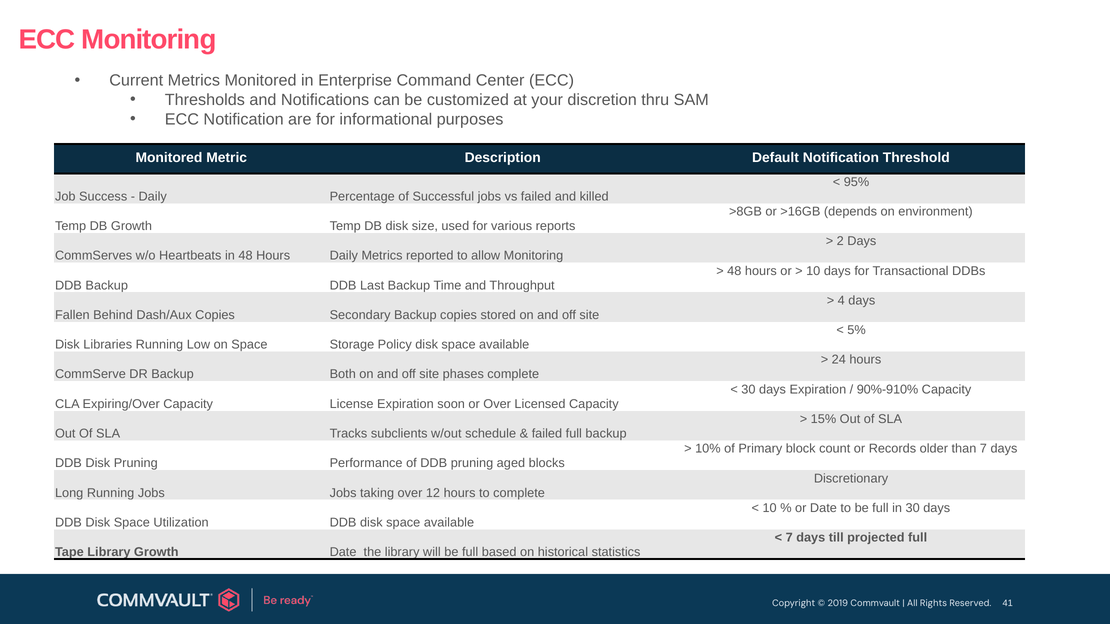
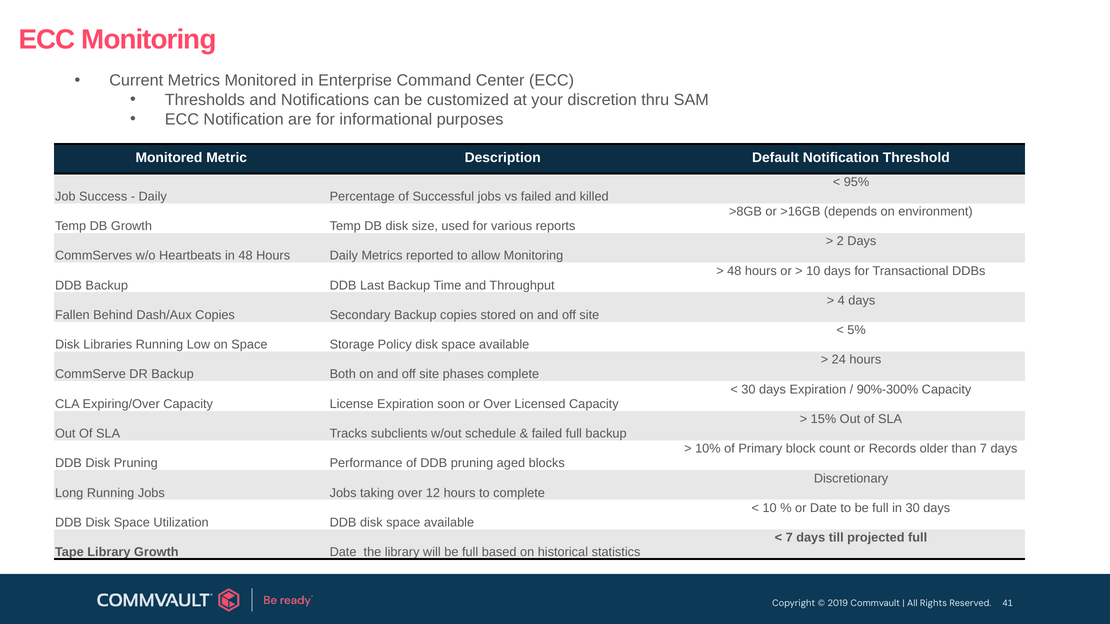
90%-910%: 90%-910% -> 90%-300%
